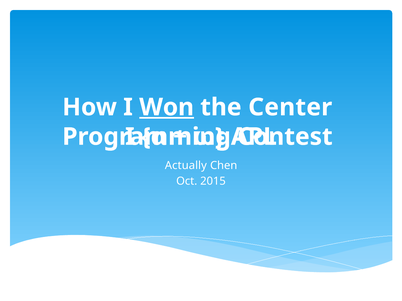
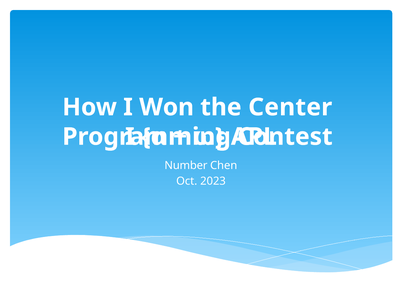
Won underline: present -> none
Actually: Actually -> Number
2015: 2015 -> 2023
